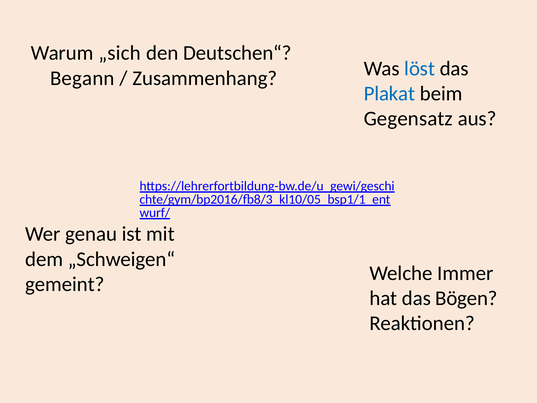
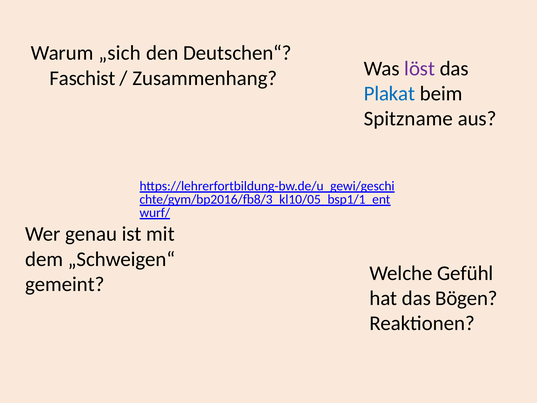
Begann: Begann -> Faschist
löst colour: blue -> purple
Gegensatz: Gegensatz -> Spitzname
Immer: Immer -> Gefühl
